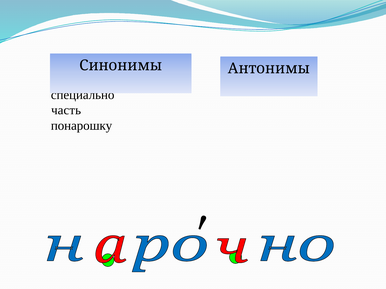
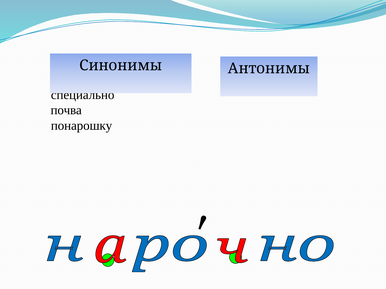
часть: часть -> почва
